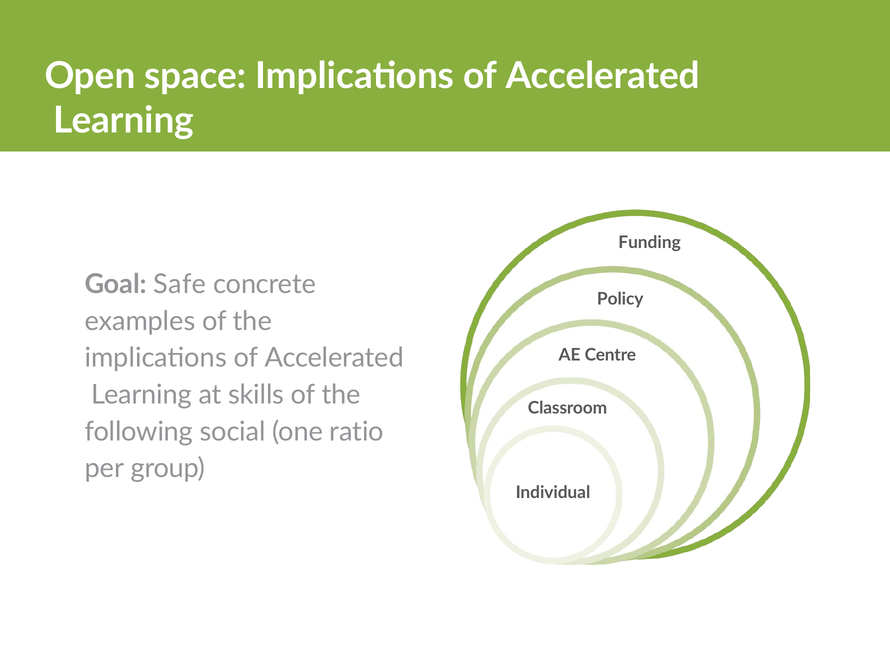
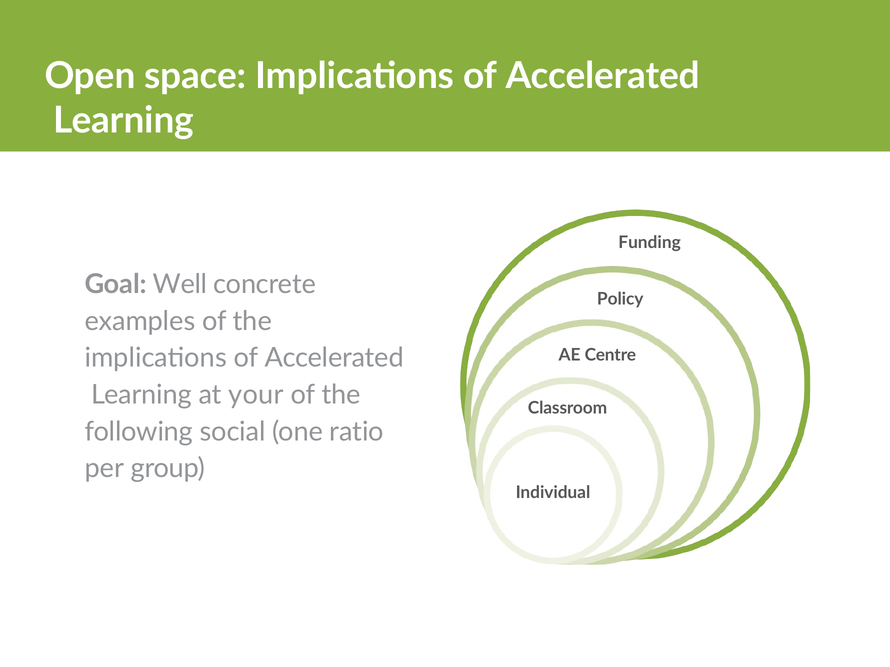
Safe: Safe -> Well
skills: skills -> your
